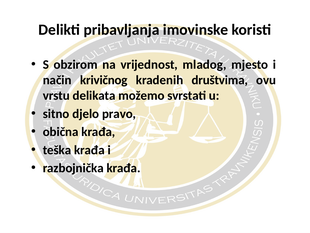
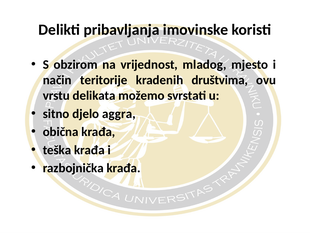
krivičnog: krivičnog -> teritorije
pravo: pravo -> aggra
